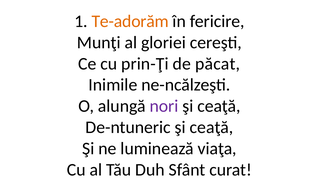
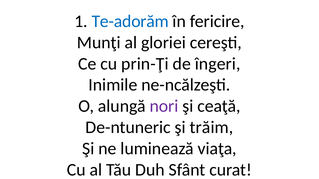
Te-adorăm colour: orange -> blue
păcat: păcat -> îngeri
De-ntuneric şi ceaţă: ceaţă -> trăim
